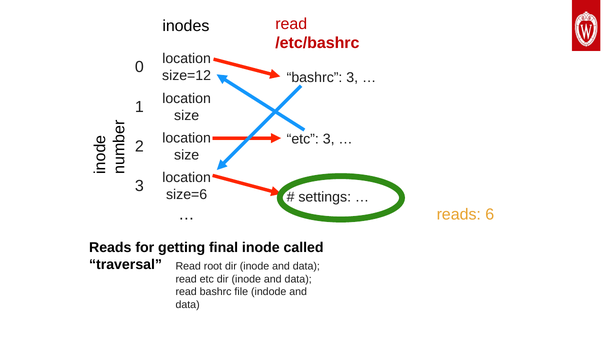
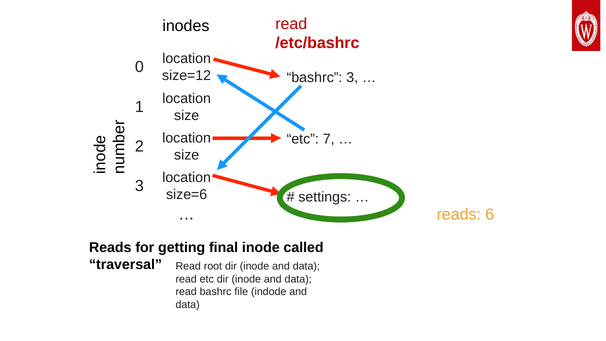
3 at (329, 139): 3 -> 7
